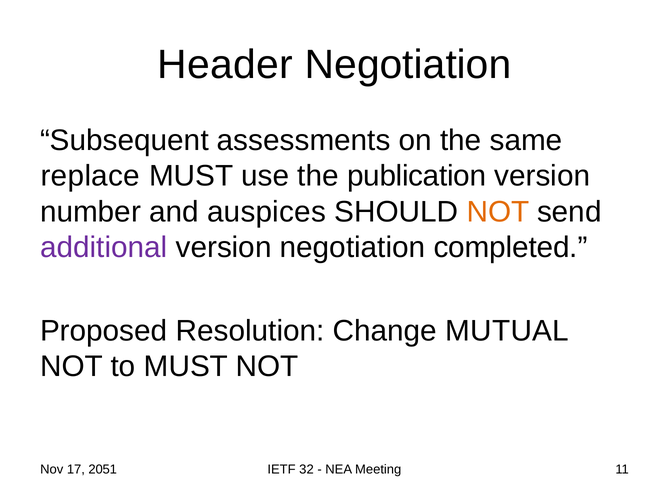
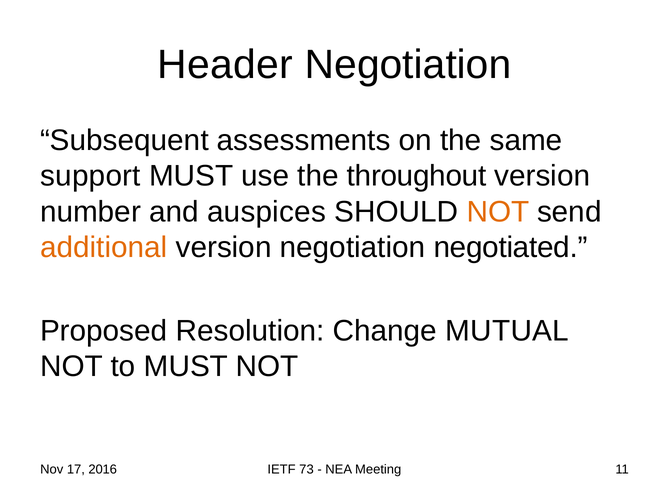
replace: replace -> support
publication: publication -> throughout
additional colour: purple -> orange
completed: completed -> negotiated
2051: 2051 -> 2016
32: 32 -> 73
